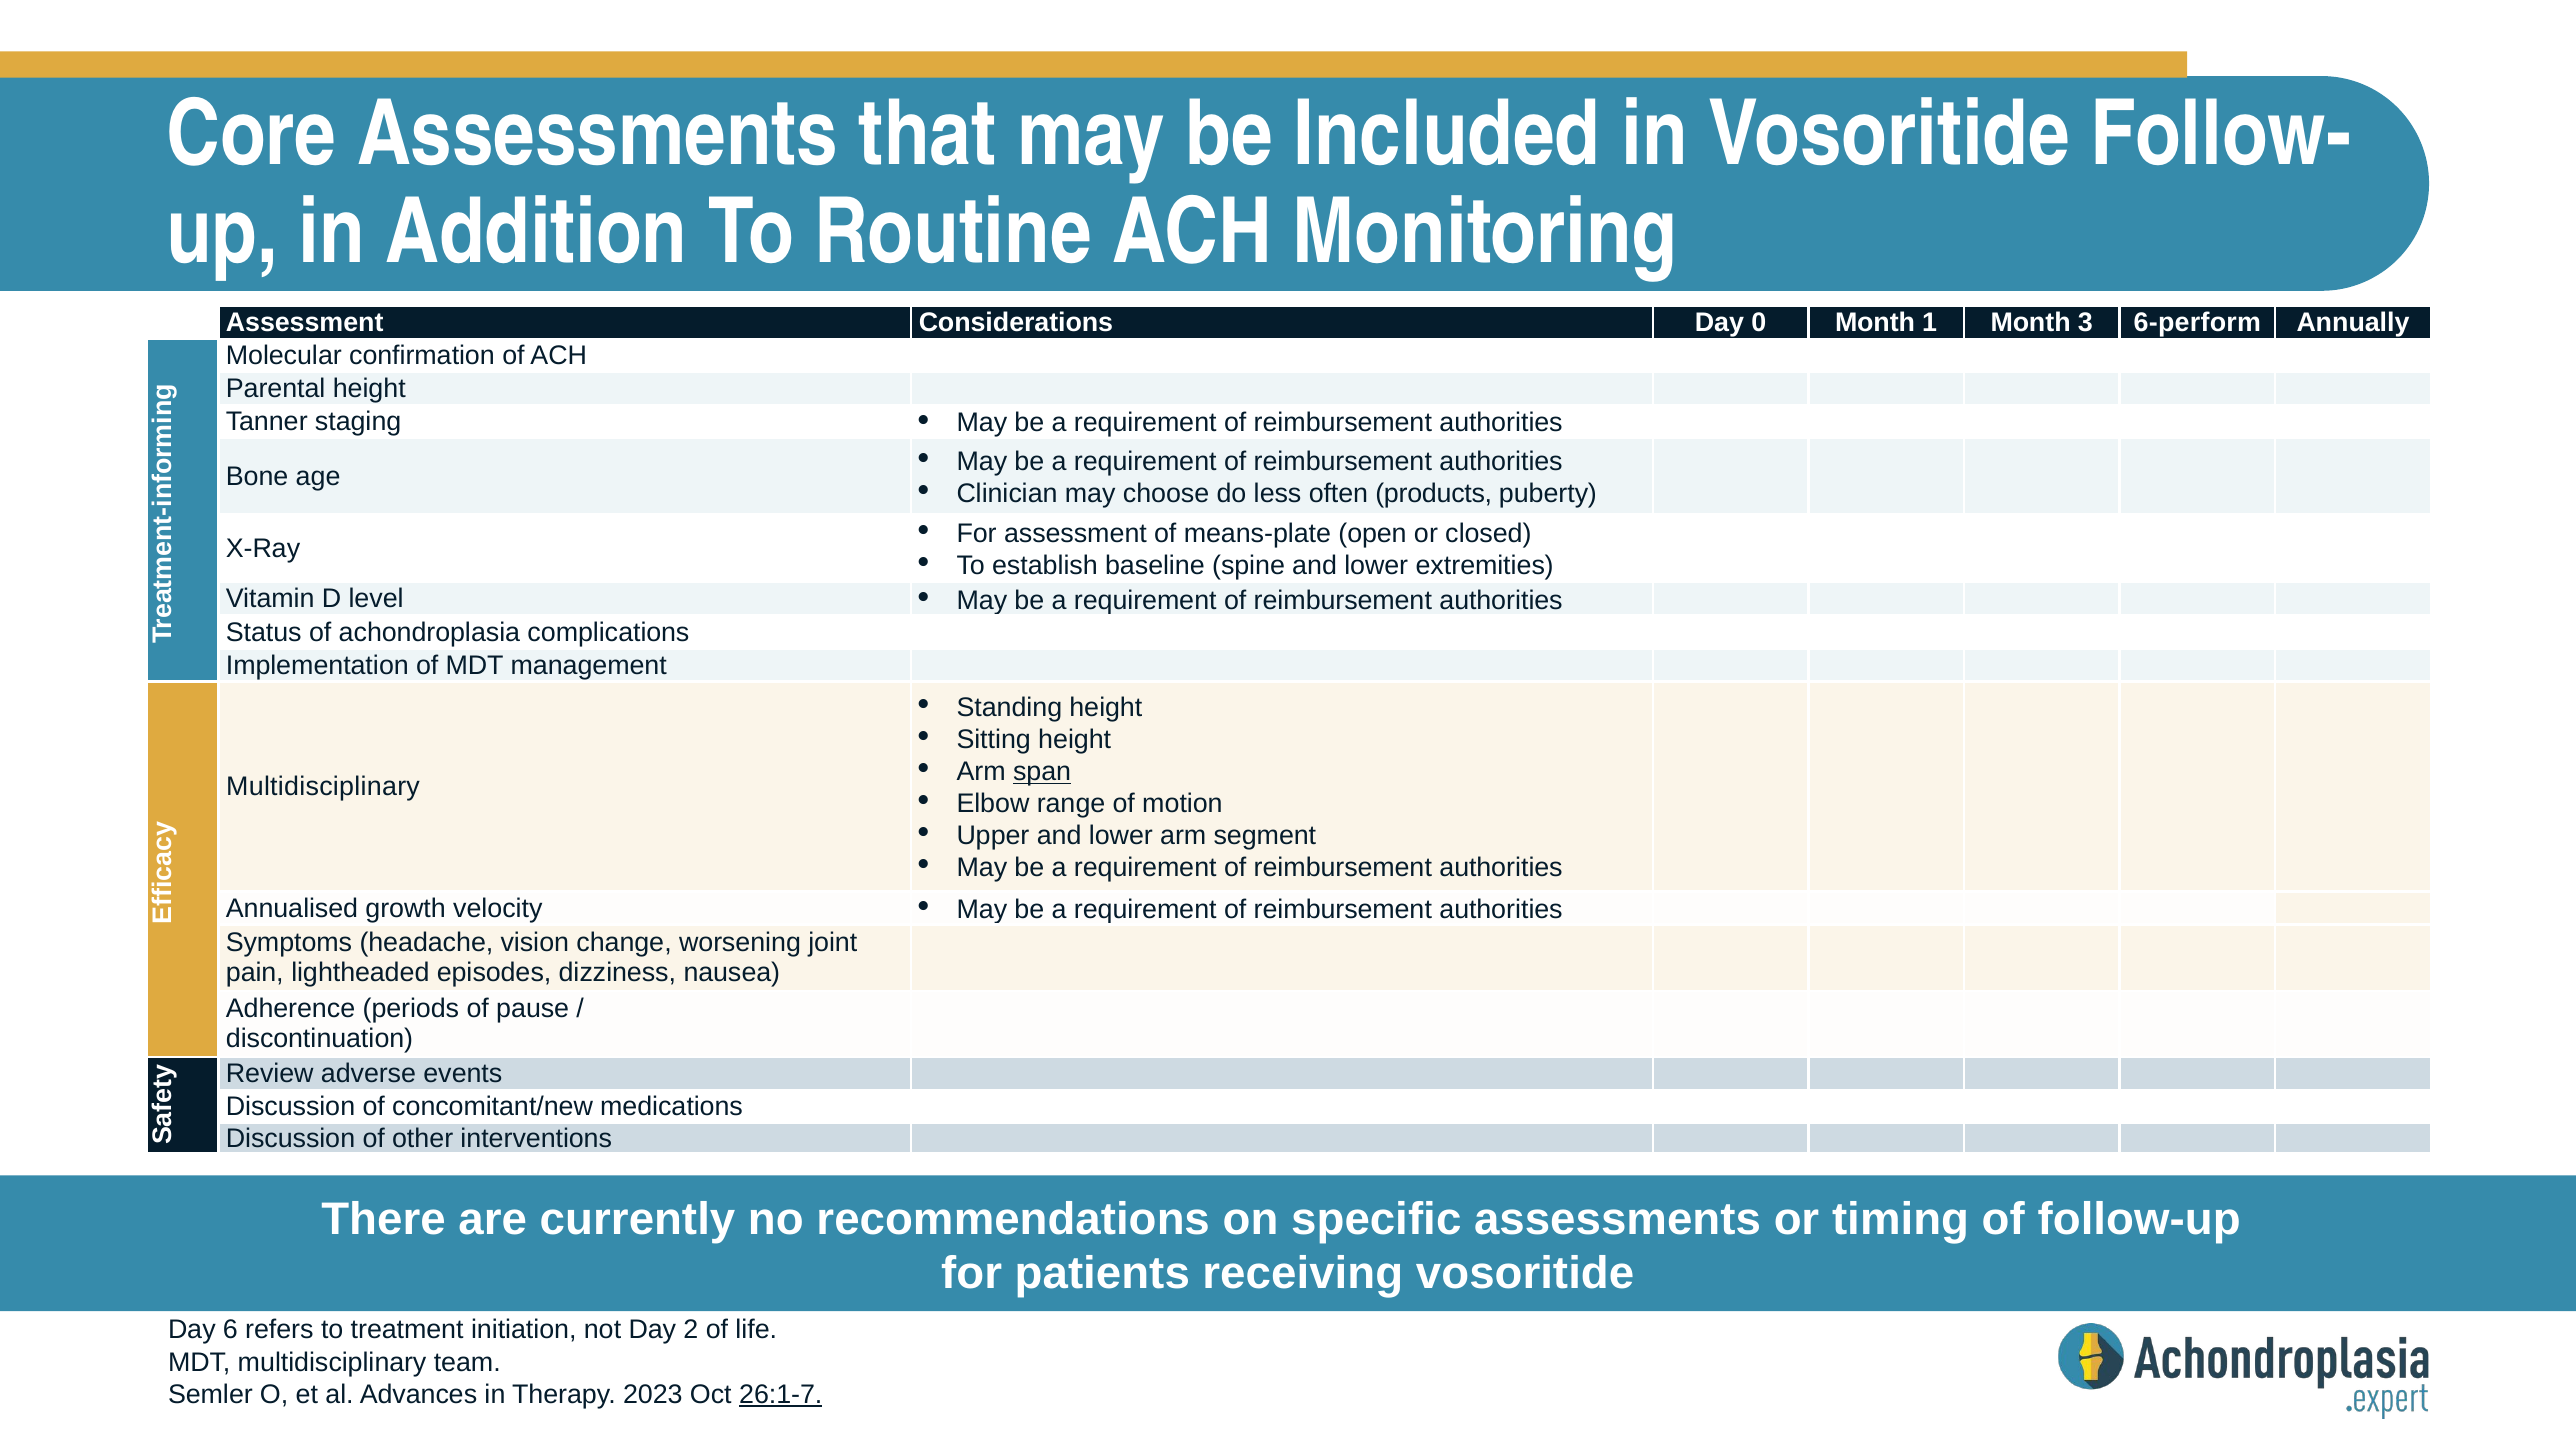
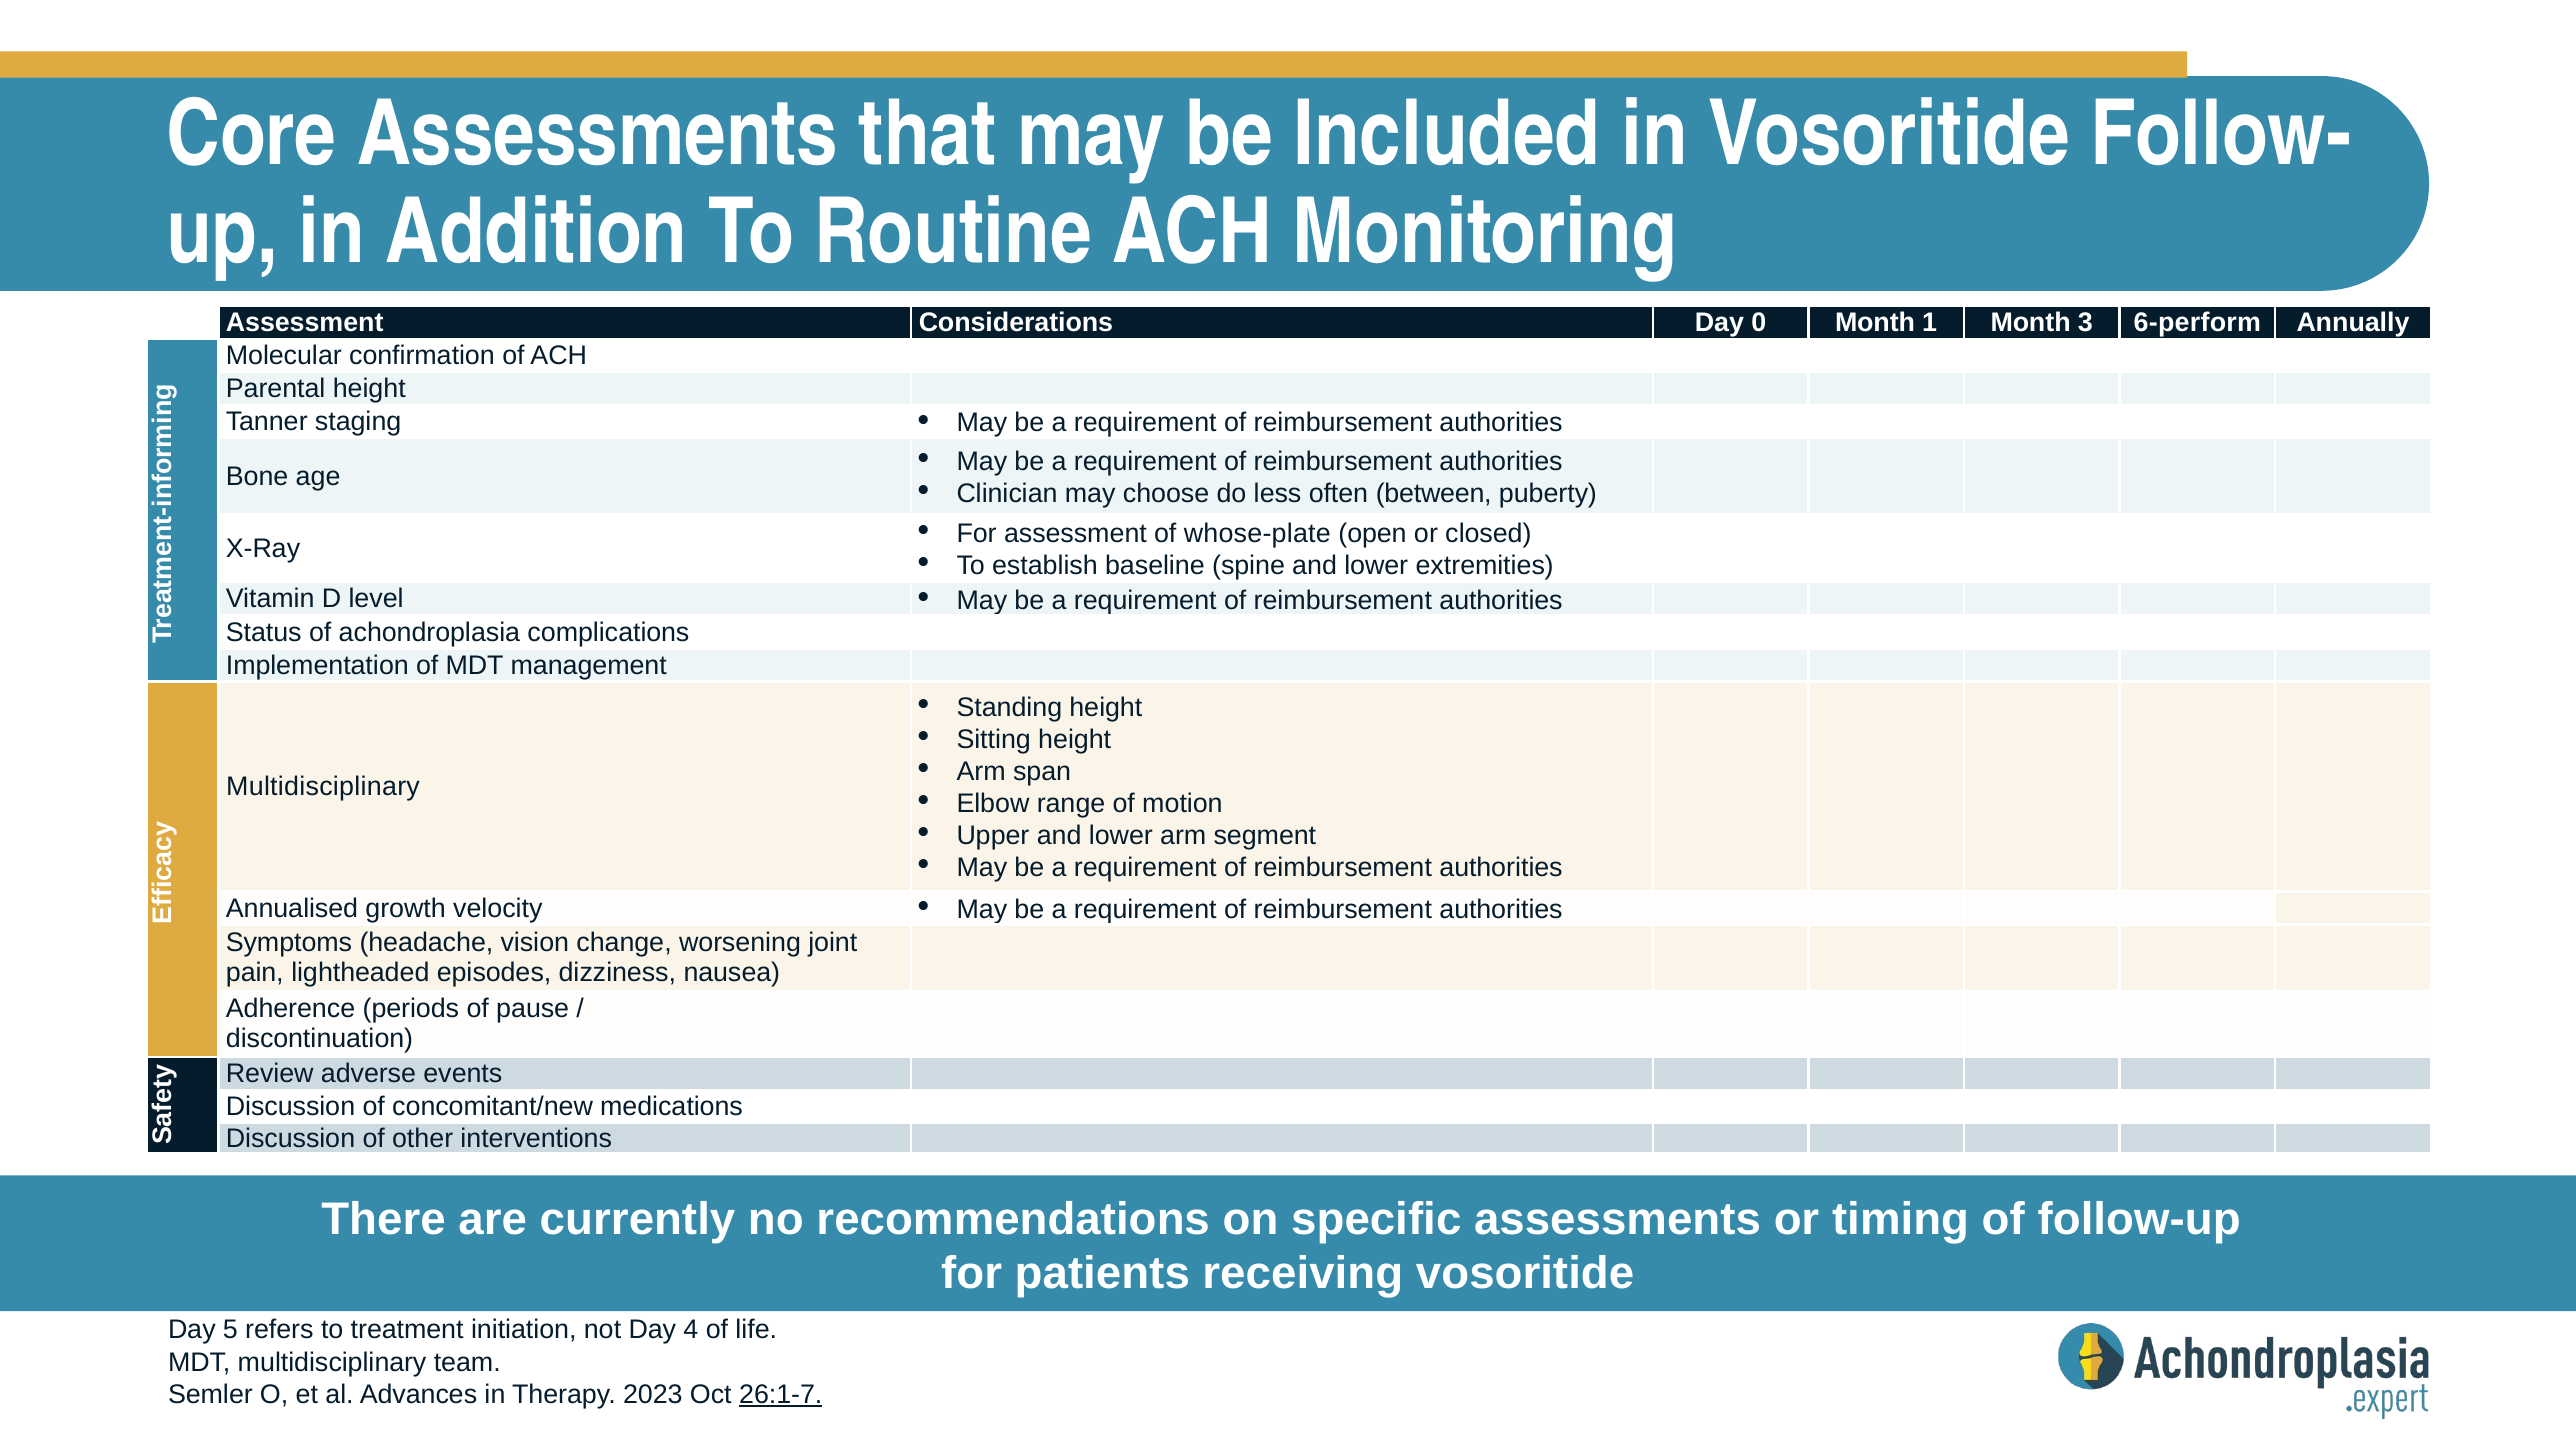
products: products -> between
means-plate: means-plate -> whose-plate
span underline: present -> none
6: 6 -> 5
2: 2 -> 4
